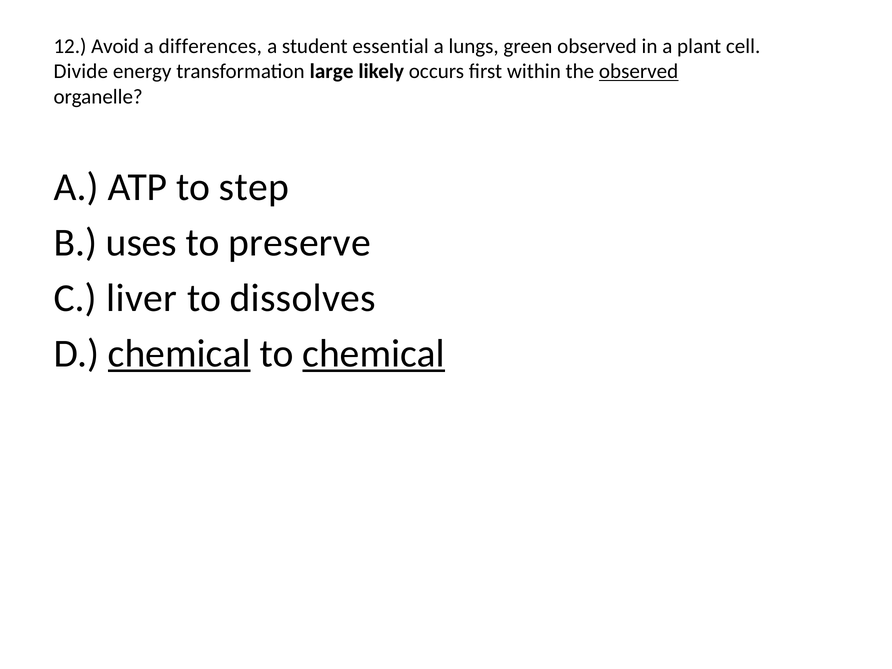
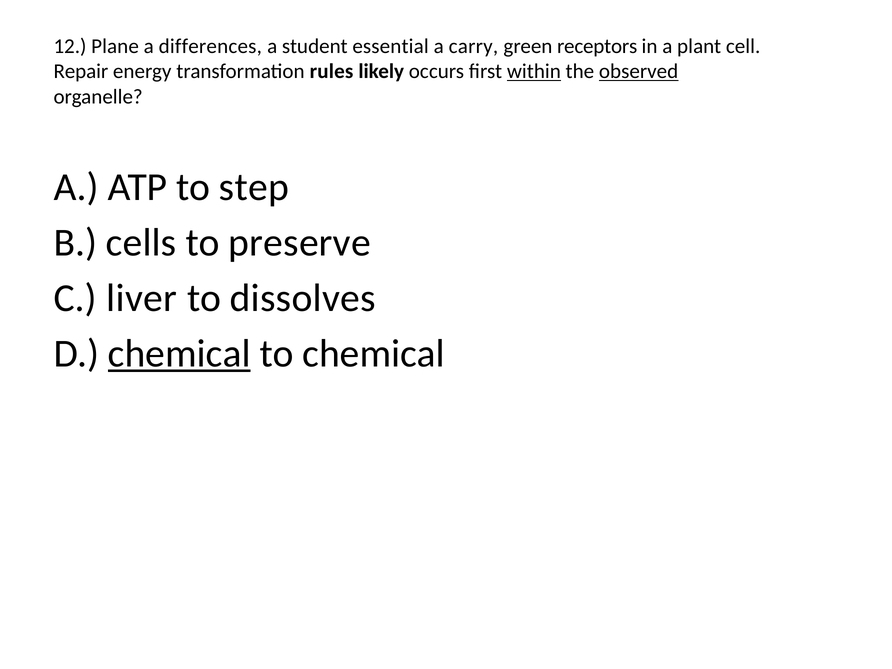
Avoid: Avoid -> Plane
lungs: lungs -> carry
green observed: observed -> receptors
Divide: Divide -> Repair
large: large -> rules
within underline: none -> present
uses: uses -> cells
chemical at (374, 354) underline: present -> none
